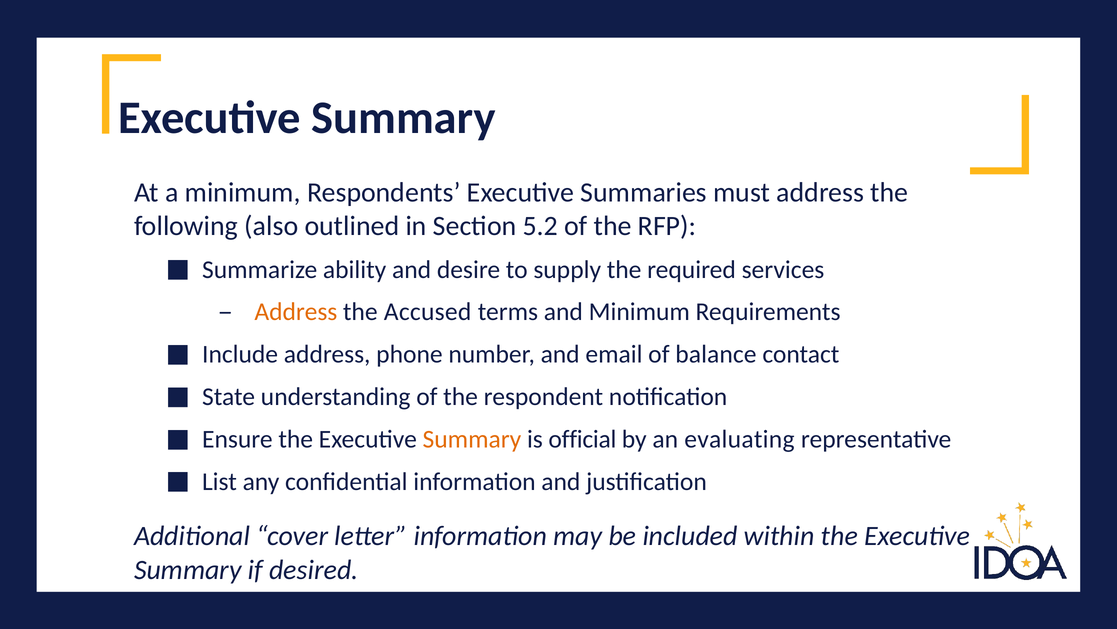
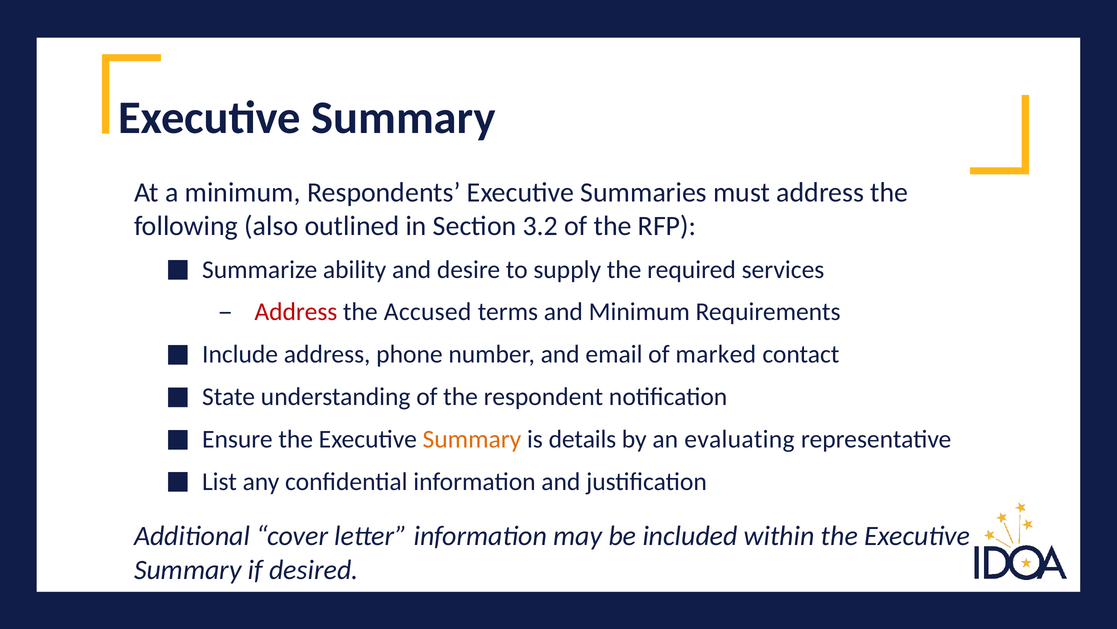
5.2: 5.2 -> 3.2
Address at (296, 312) colour: orange -> red
balance: balance -> marked
official: official -> details
